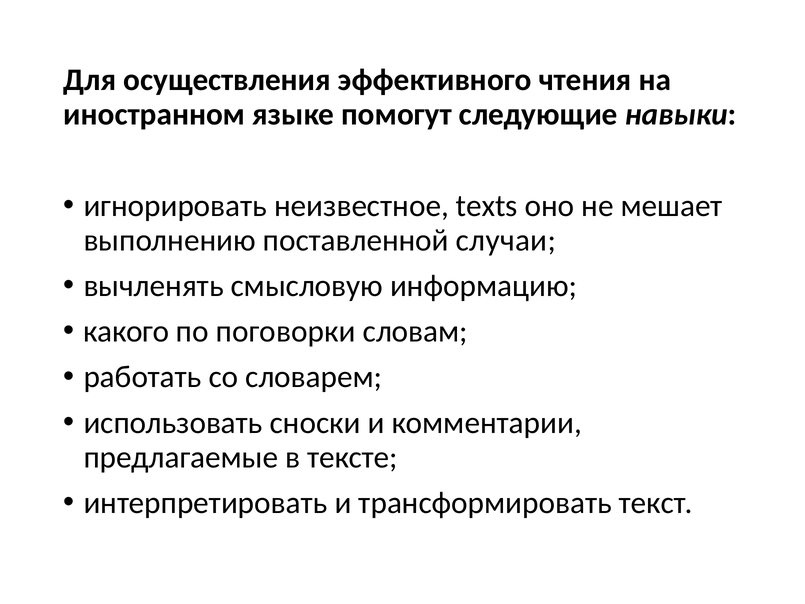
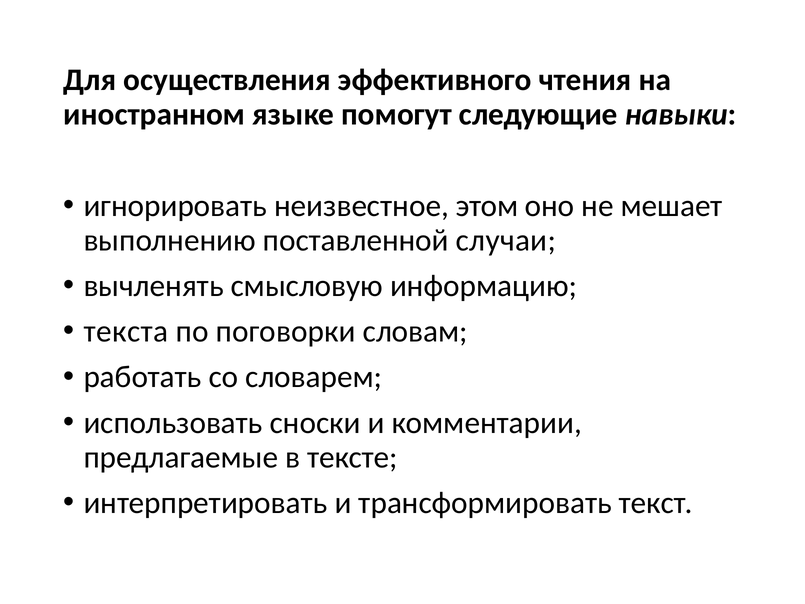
texts: texts -> этом
какого: какого -> текста
